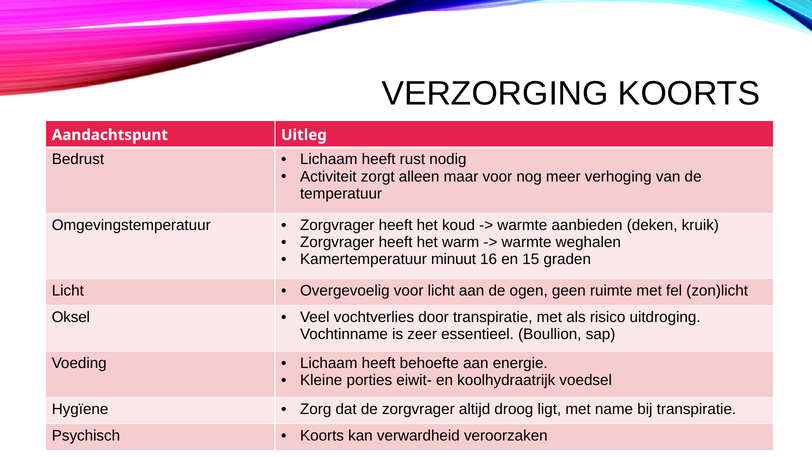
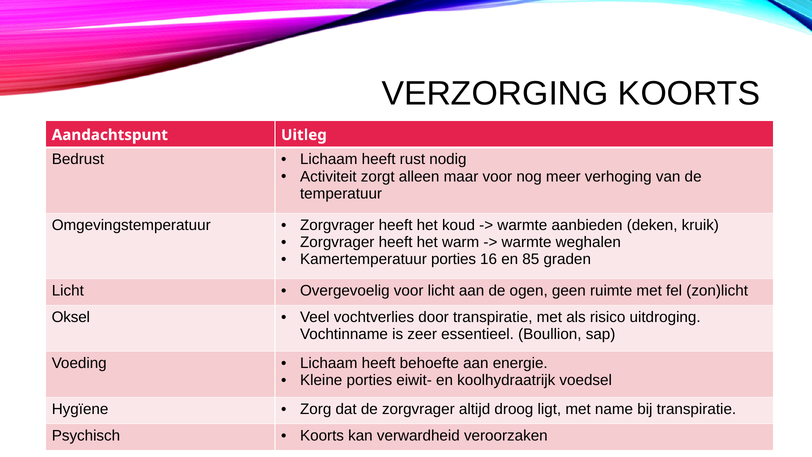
Kamertemperatuur minuut: minuut -> porties
15: 15 -> 85
